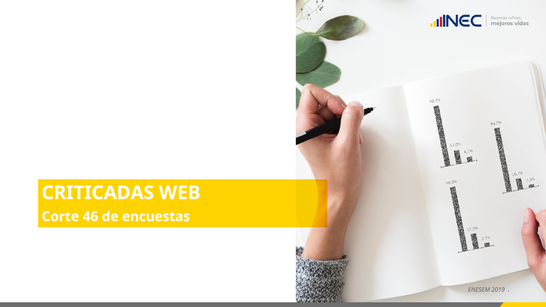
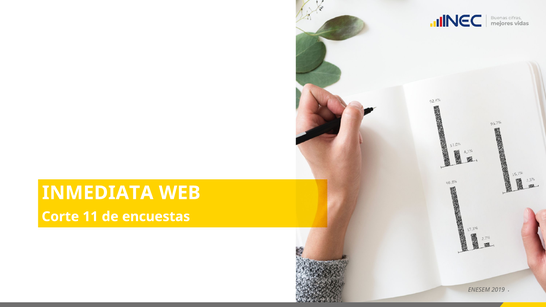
CRITICADAS: CRITICADAS -> INMEDIATA
46: 46 -> 11
